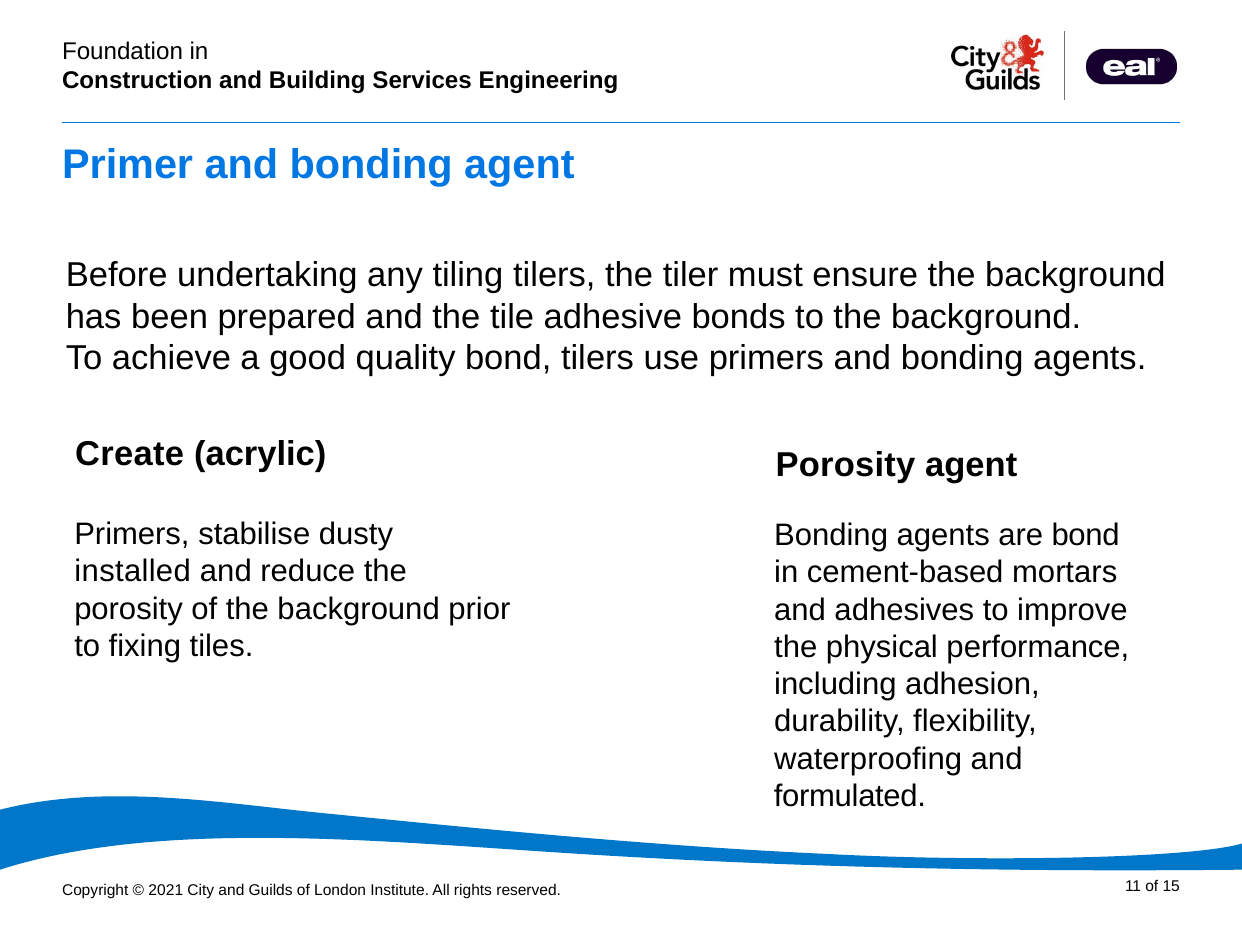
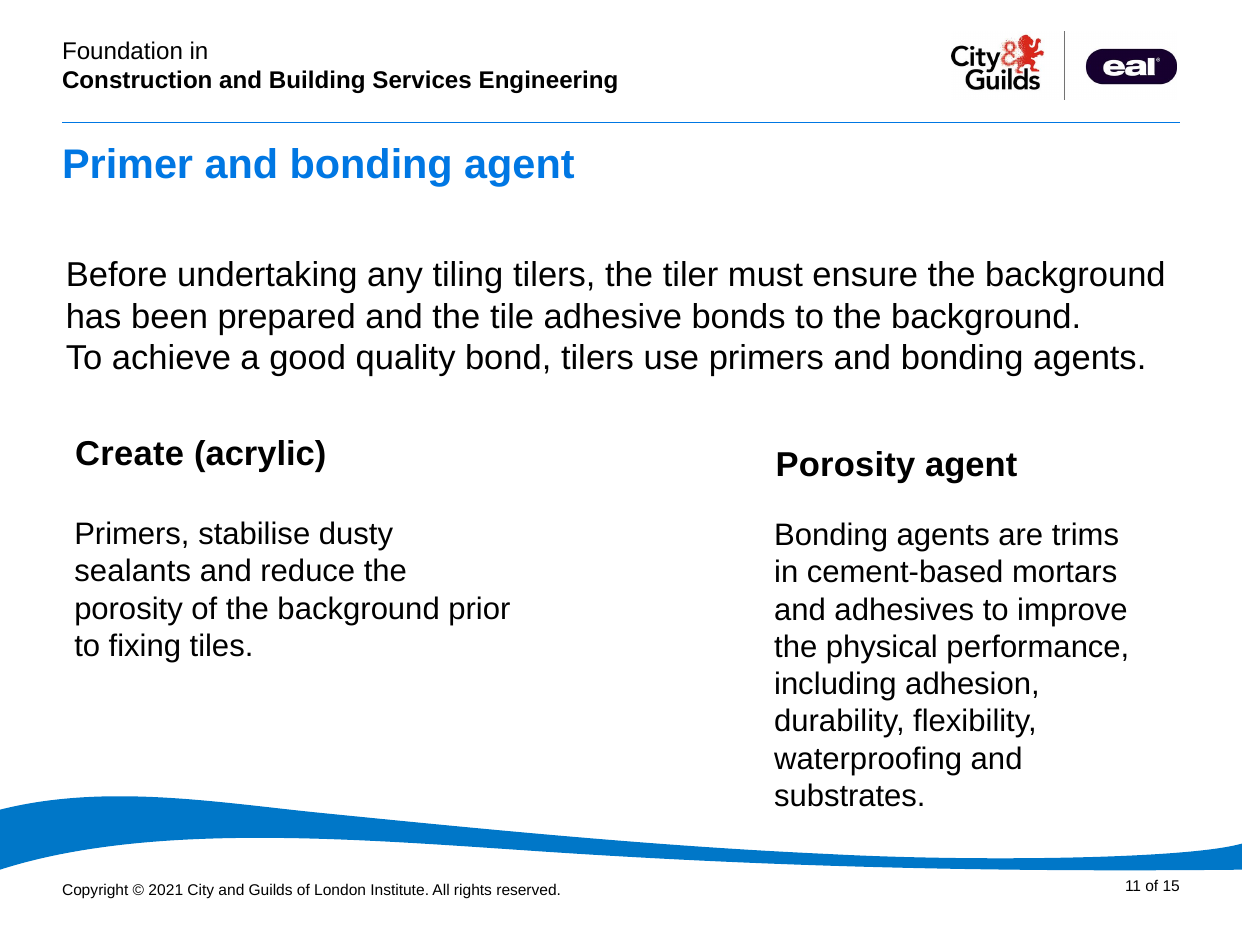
are bond: bond -> trims
installed: installed -> sealants
formulated: formulated -> substrates
